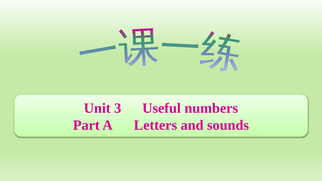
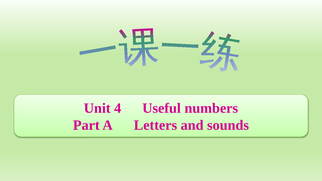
3: 3 -> 4
